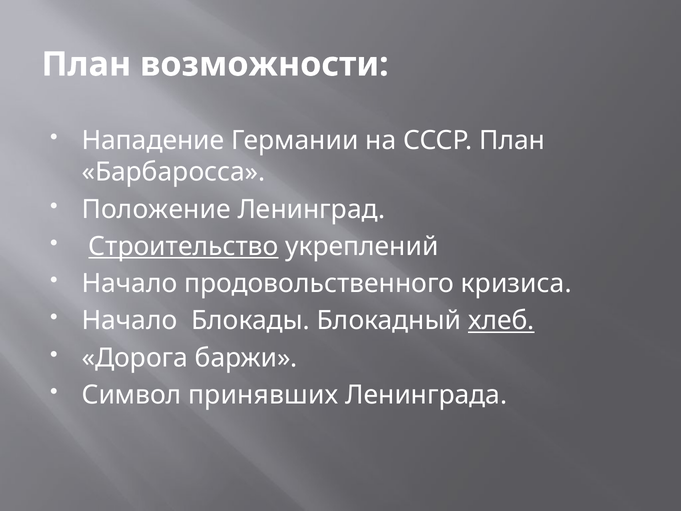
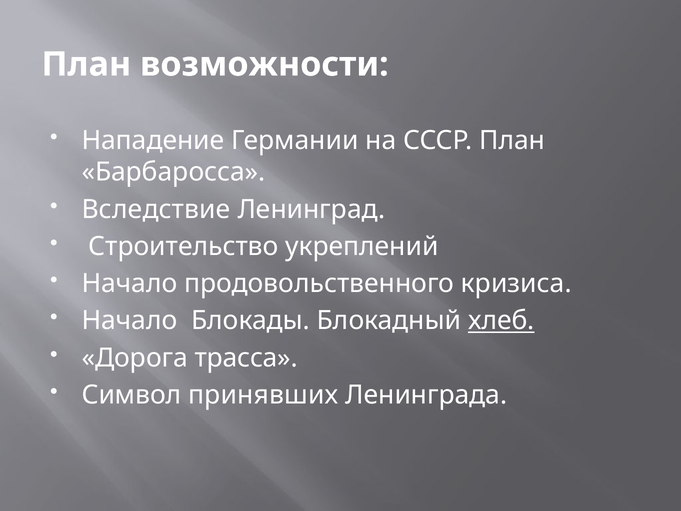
Положение: Положение -> Вследствие
Строительство underline: present -> none
баржи: баржи -> трасса
